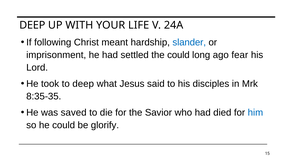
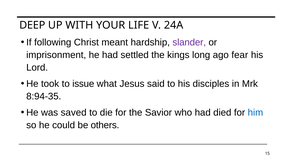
slander colour: blue -> purple
the could: could -> kings
to deep: deep -> issue
8:35-35: 8:35-35 -> 8:94-35
glorify: glorify -> others
